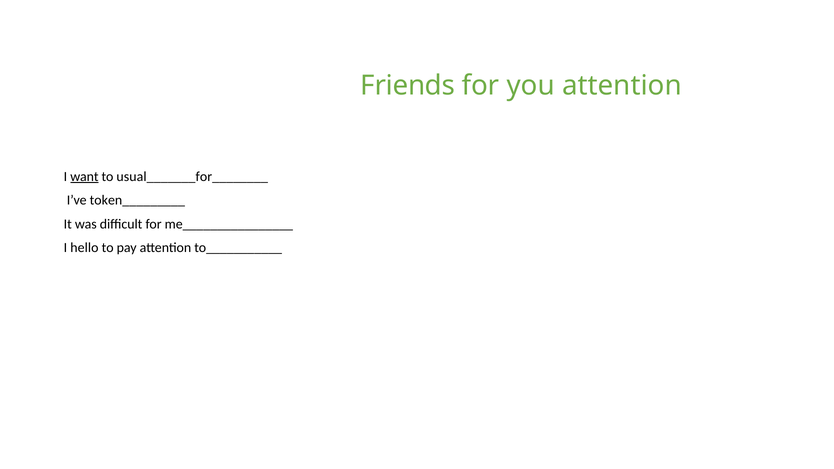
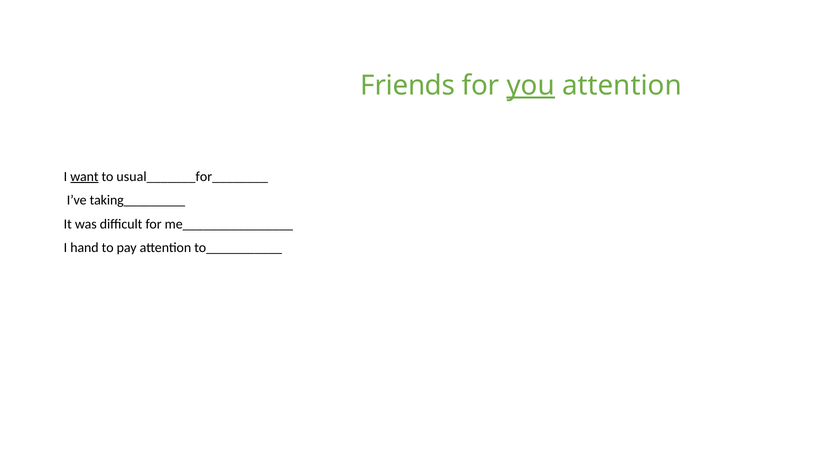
you underline: none -> present
token_________: token_________ -> taking_________
hello: hello -> hand
